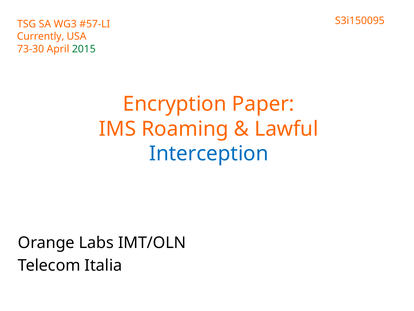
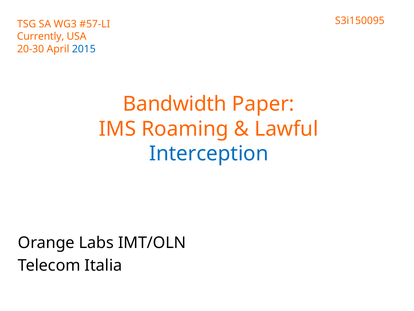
73-30: 73-30 -> 20-30
2015 colour: green -> blue
Encryption: Encryption -> Bandwidth
